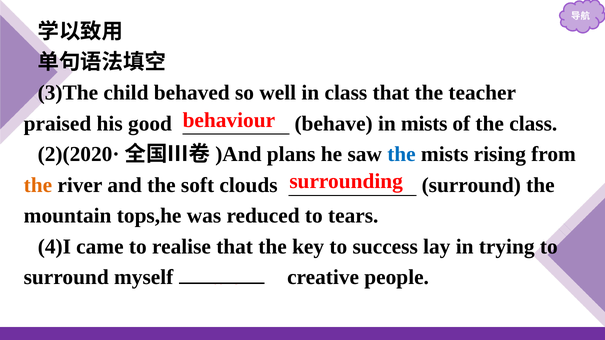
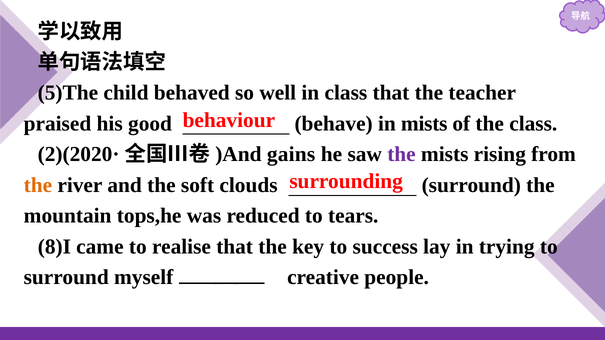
3)The: 3)The -> 5)The
plans: plans -> gains
the at (401, 154) colour: blue -> purple
4)I: 4)I -> 8)I
